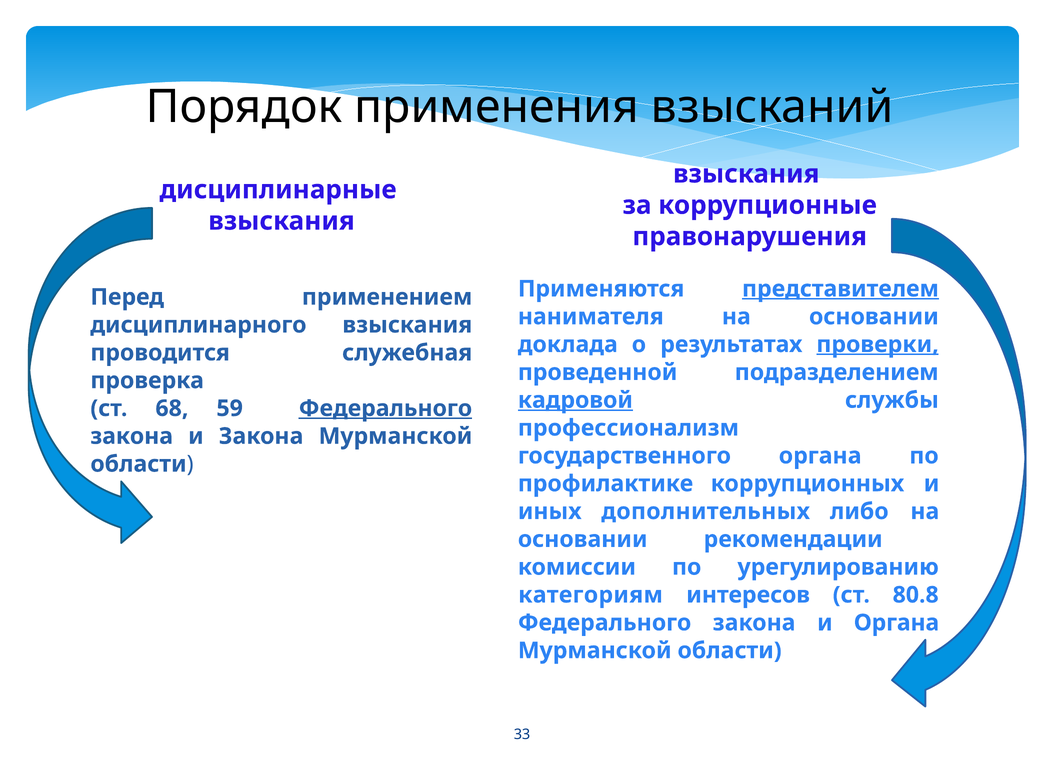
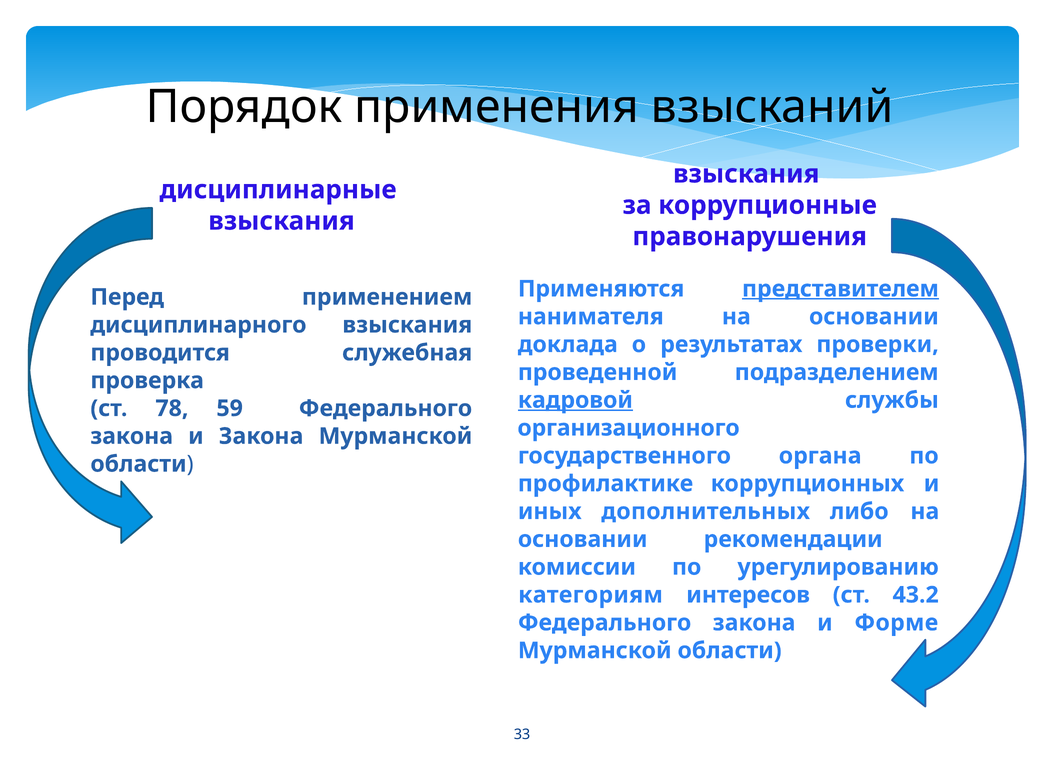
проверки underline: present -> none
68: 68 -> 78
Федерального at (385, 408) underline: present -> none
профессионализм: профессионализм -> организационного
80.8: 80.8 -> 43.2
и Органа: Органа -> Форме
